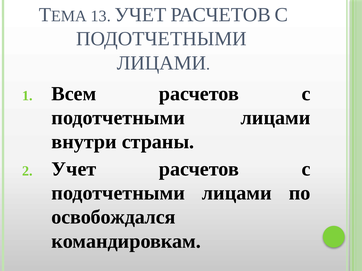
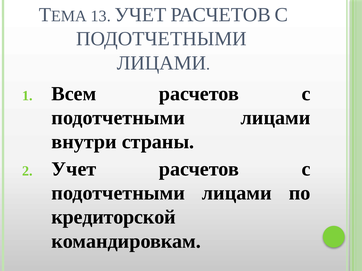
освобождался: освобождался -> кредиторской
